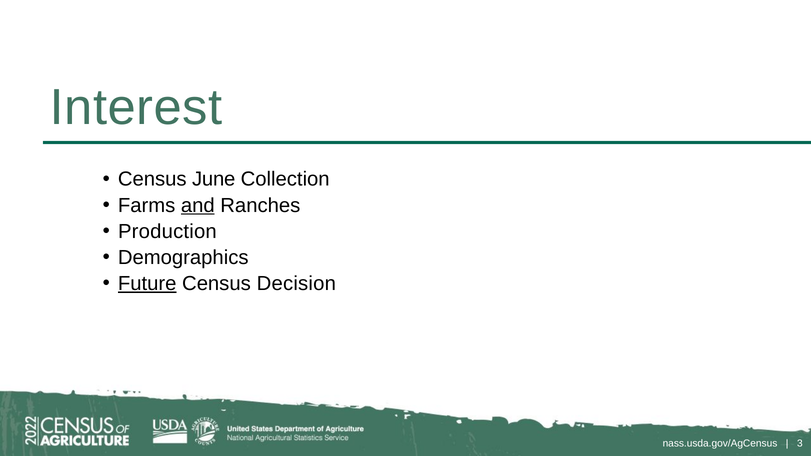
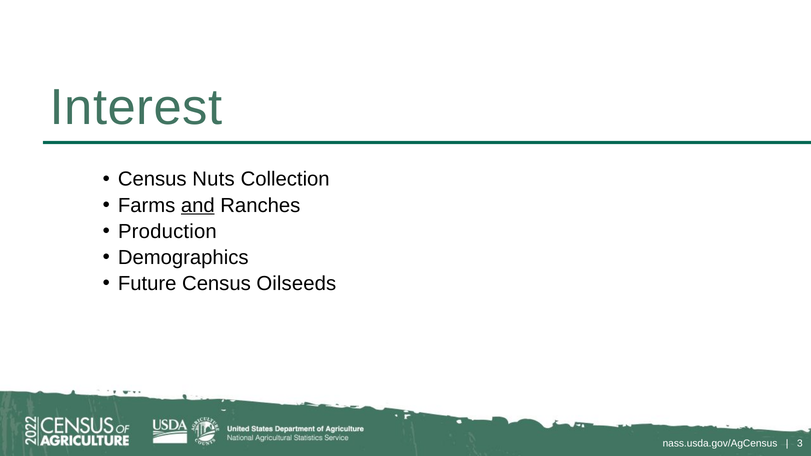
June: June -> Nuts
Future underline: present -> none
Decision: Decision -> Oilseeds
